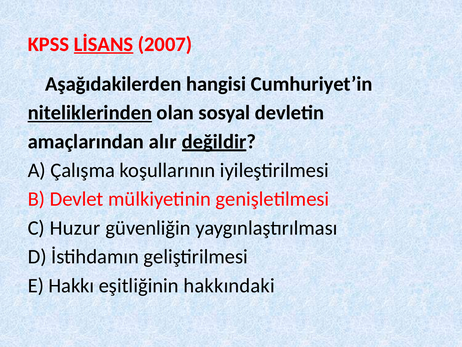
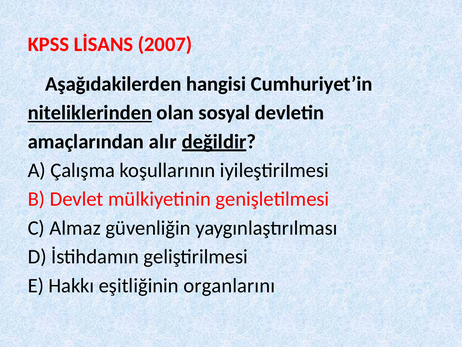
LİSANS underline: present -> none
Huzur: Huzur -> Almaz
hakkındaki: hakkındaki -> organlarını
